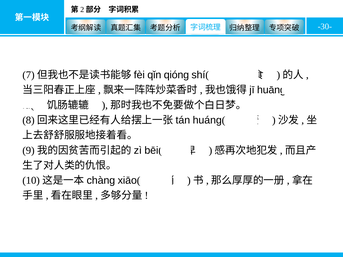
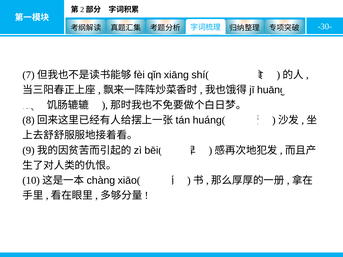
qióng: qióng -> xiāng
